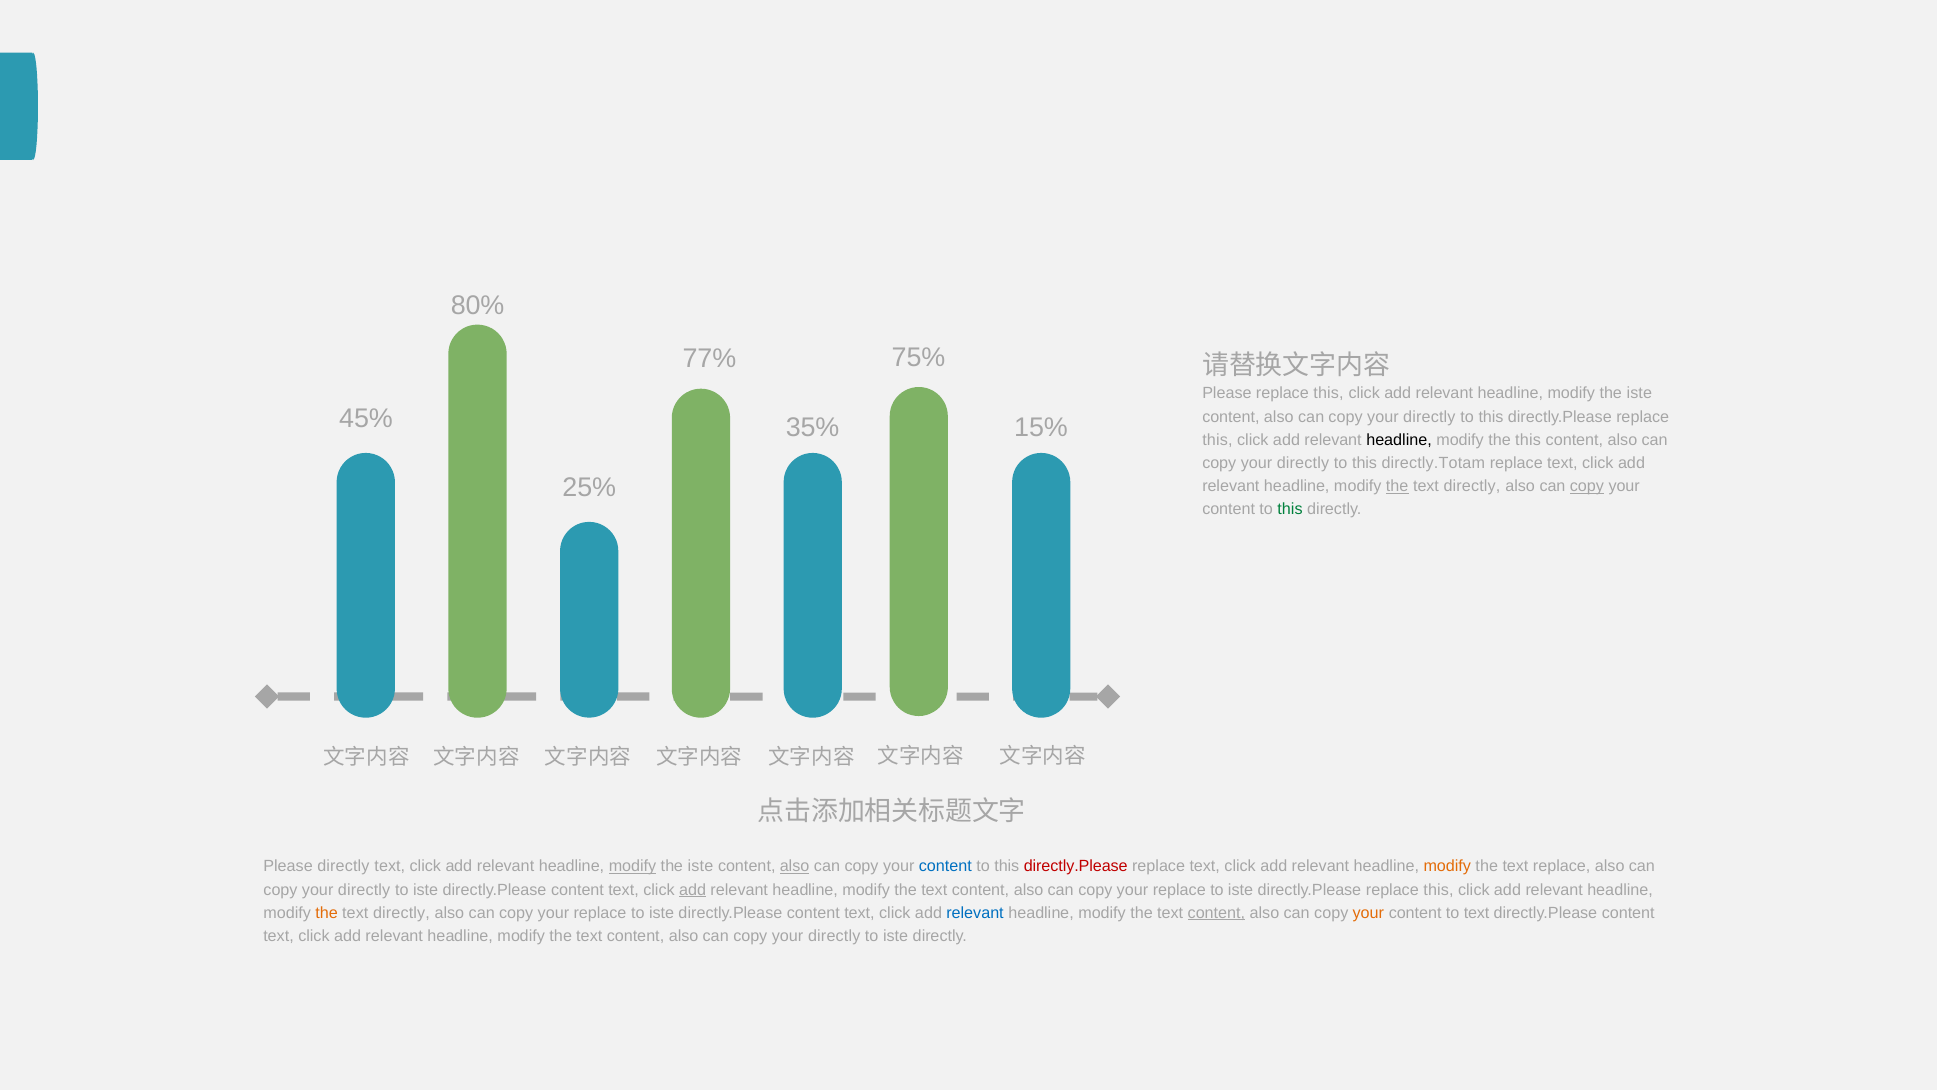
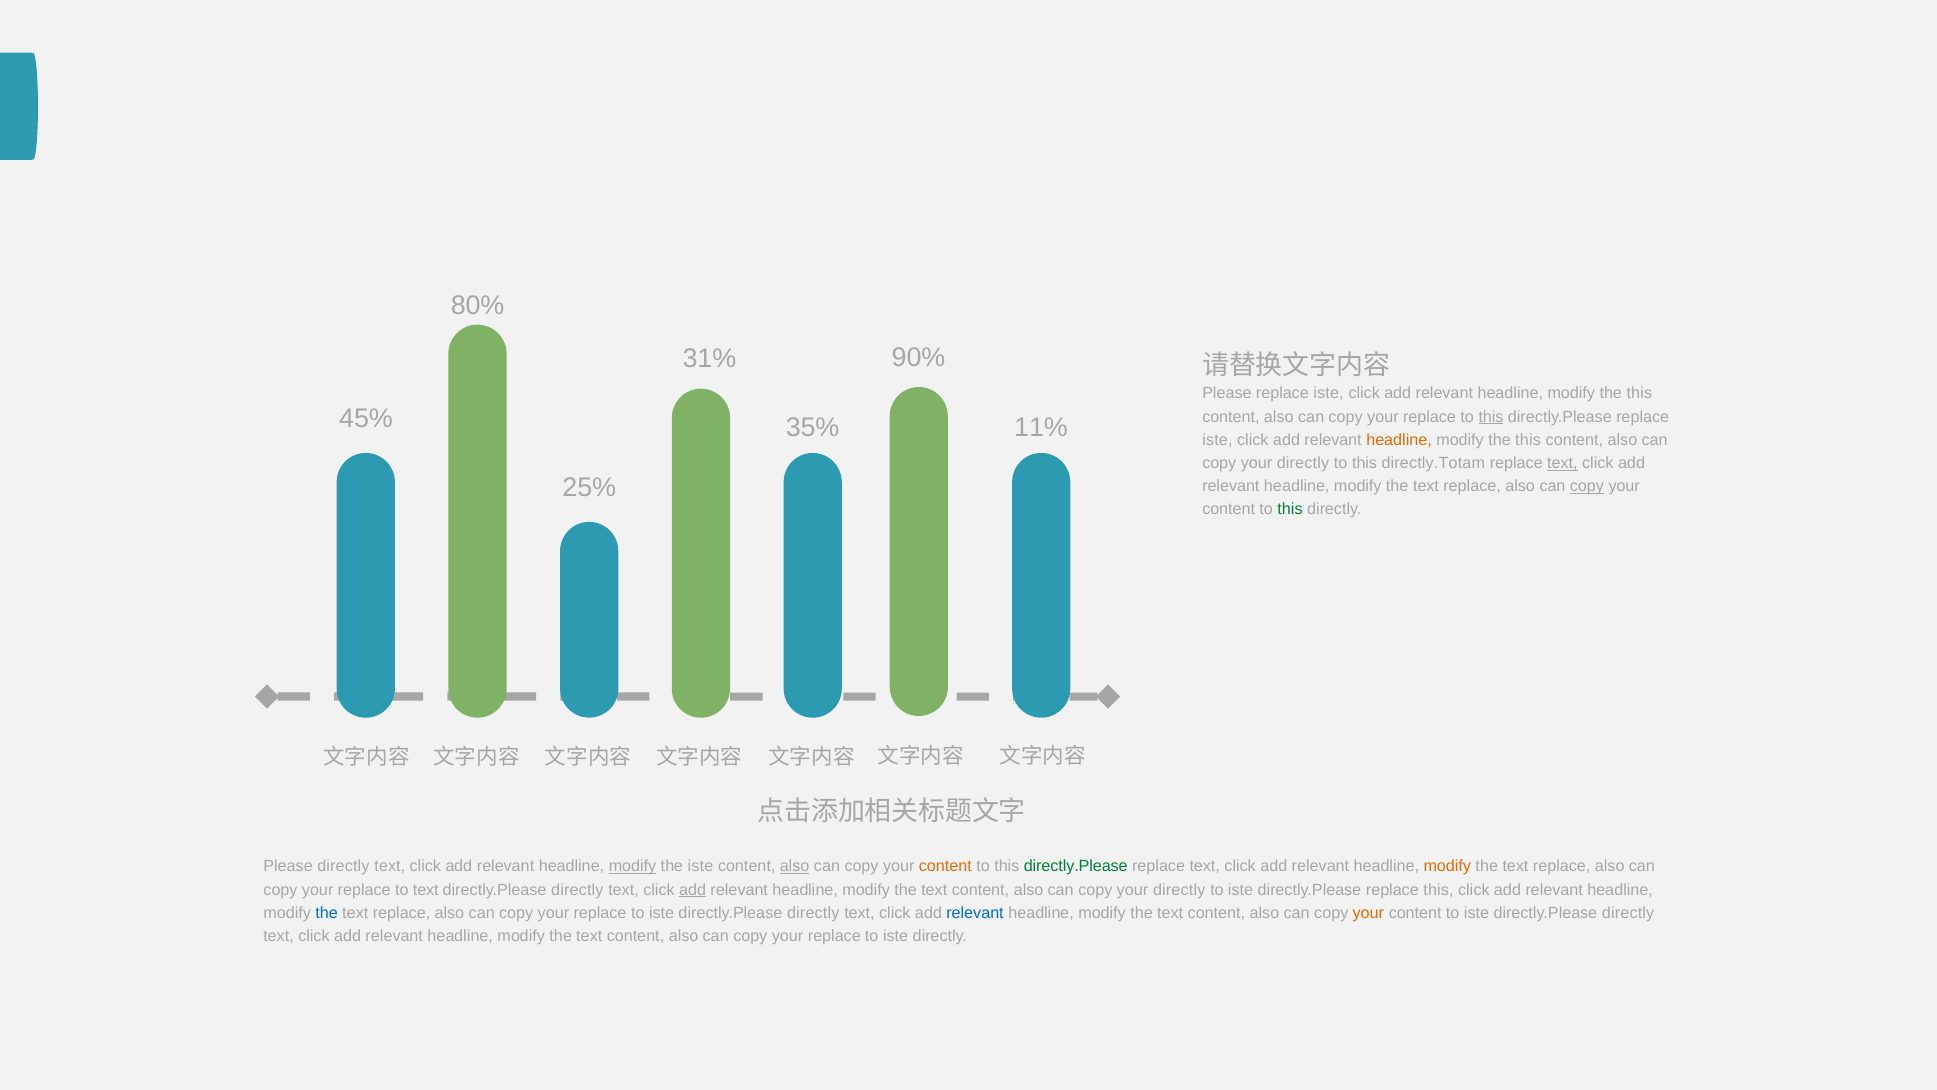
75%: 75% -> 90%
77%: 77% -> 31%
Please replace this: this -> iste
iste at (1639, 393): iste -> this
directly at (1429, 417): directly -> replace
this at (1491, 417) underline: none -> present
15%: 15% -> 11%
this at (1217, 440): this -> iste
headline at (1399, 440) colour: black -> orange
text at (1562, 463) underline: none -> present
the at (1397, 486) underline: present -> none
directly at (1472, 486): directly -> replace
content at (945, 866) colour: blue -> orange
directly.Please at (1076, 866) colour: red -> green
directly at (364, 889): directly -> replace
iste at (426, 889): iste -> text
content at (577, 889): content -> directly
replace at (1179, 889): replace -> directly
the at (327, 913) colour: orange -> blue
directly at (401, 913): directly -> replace
content at (813, 913): content -> directly
content at (1216, 913) underline: present -> none
content to text: text -> iste
content at (1628, 913): content -> directly
directly at (834, 936): directly -> replace
